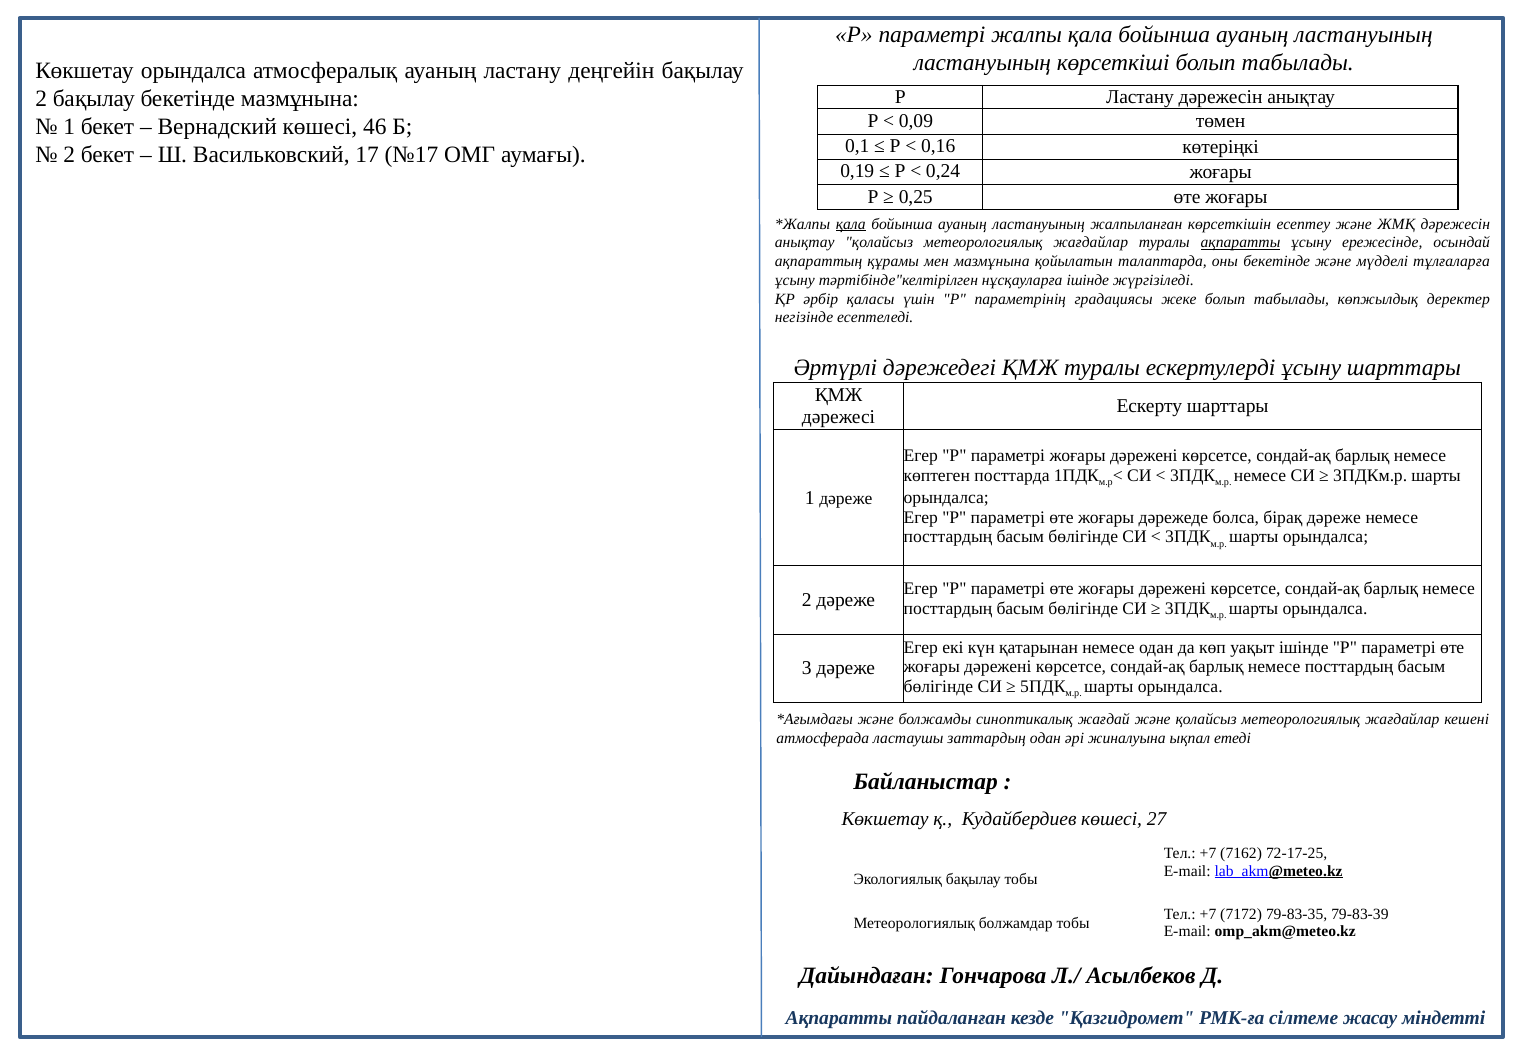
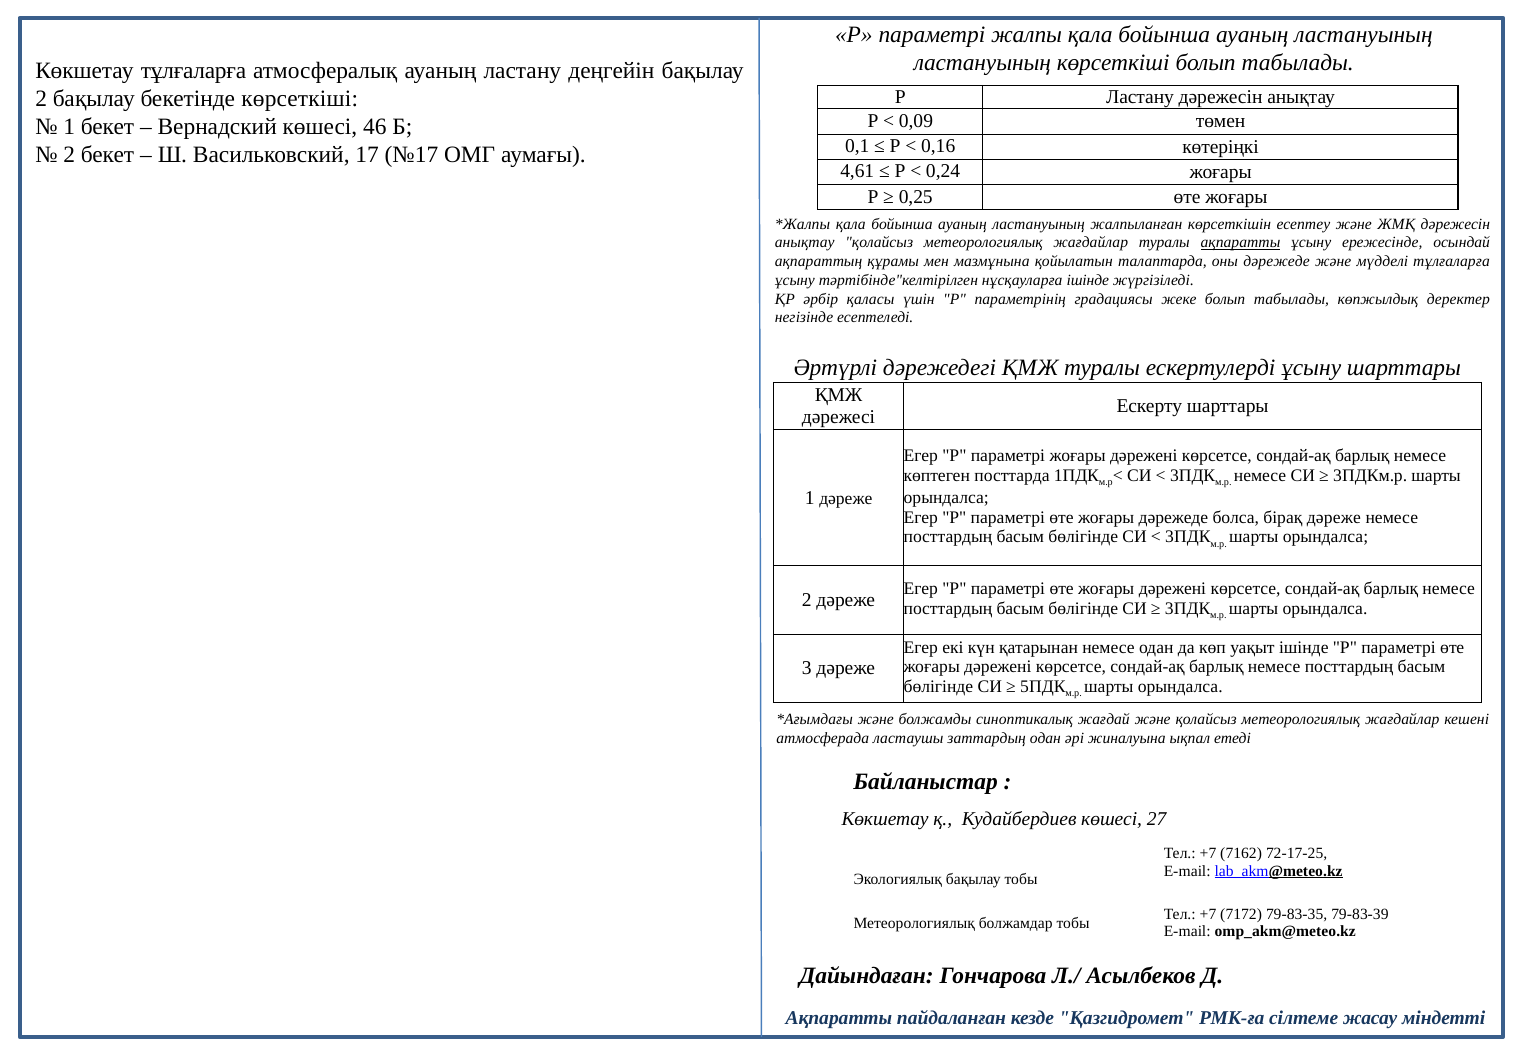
Көкшетау орындалса: орындалса -> тұлғаларға
бекетінде мазмұнына: мазмұнына -> көрсеткіші
0,19: 0,19 -> 4,61
қала at (851, 224) underline: present -> none
оны бекетінде: бекетінде -> дәрежеде
